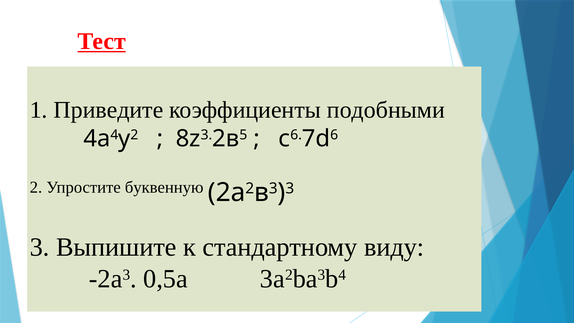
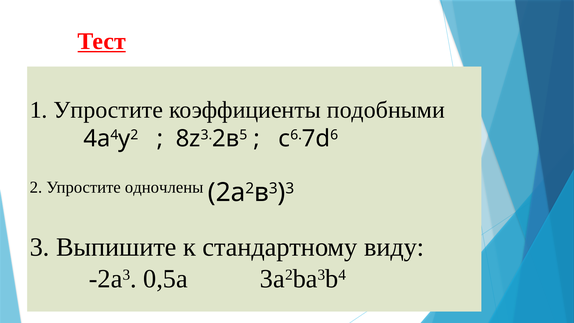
1 Приведите: Приведите -> Упростите
буквенную: буквенную -> одночлены
